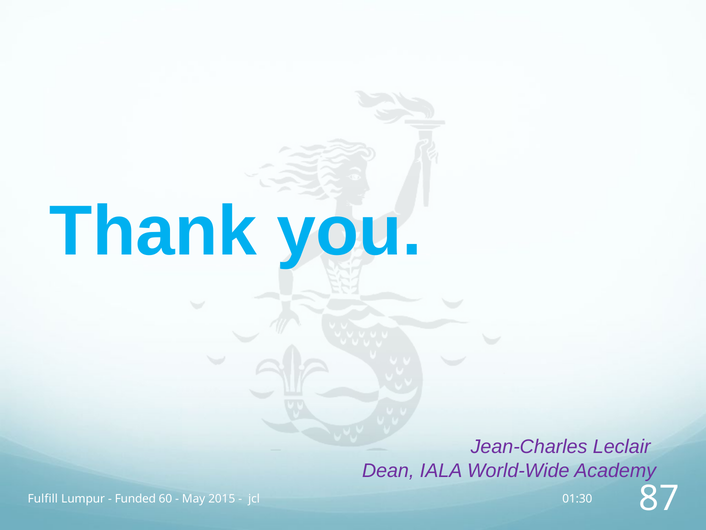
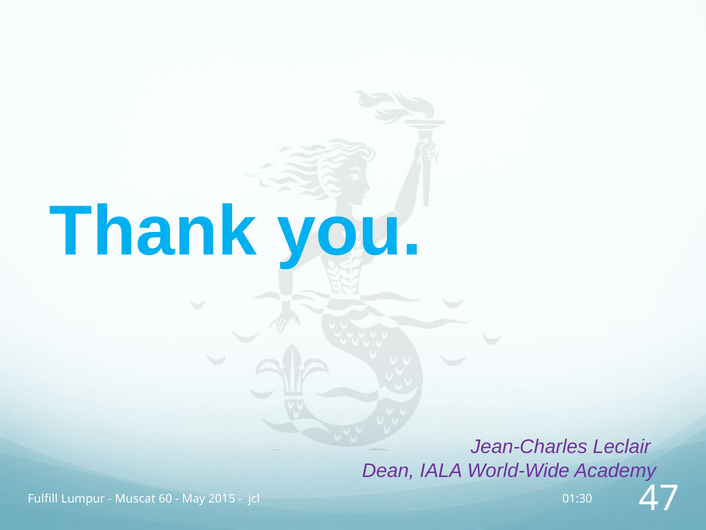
Funded: Funded -> Muscat
87: 87 -> 47
